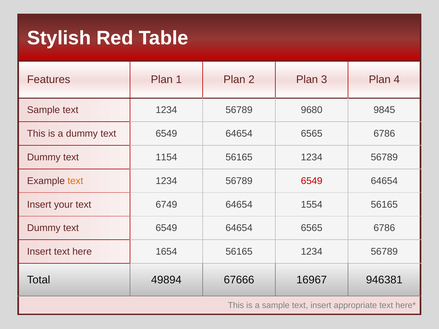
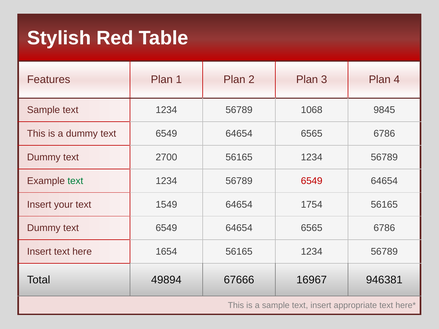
9680: 9680 -> 1068
1154: 1154 -> 2700
text at (75, 181) colour: orange -> green
6749: 6749 -> 1549
1554: 1554 -> 1754
